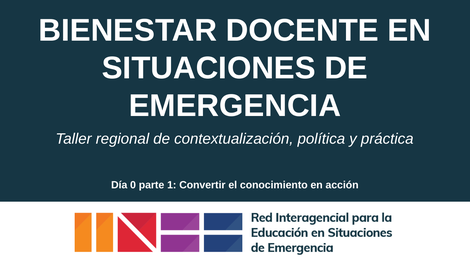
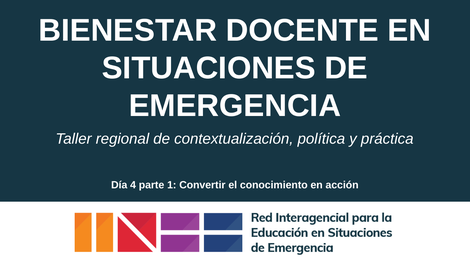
0: 0 -> 4
